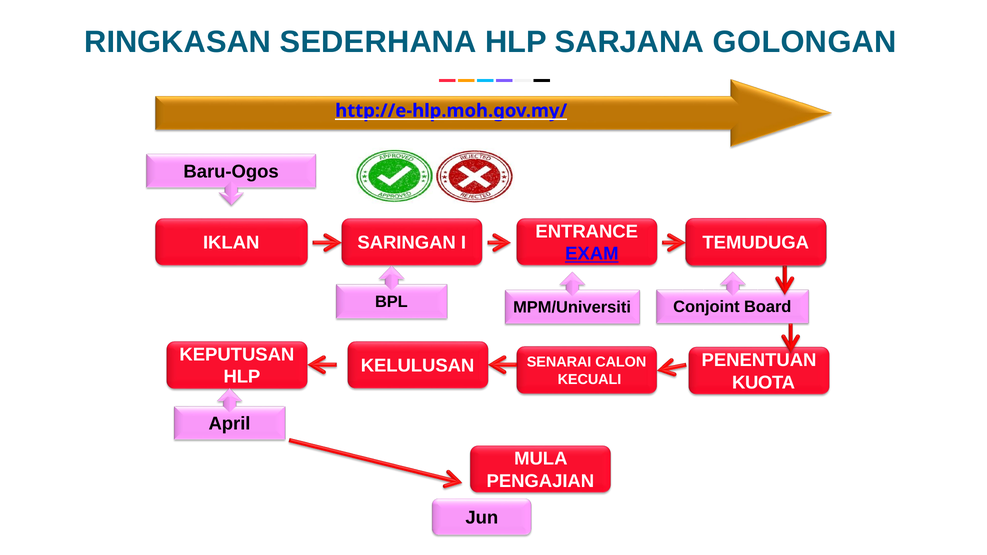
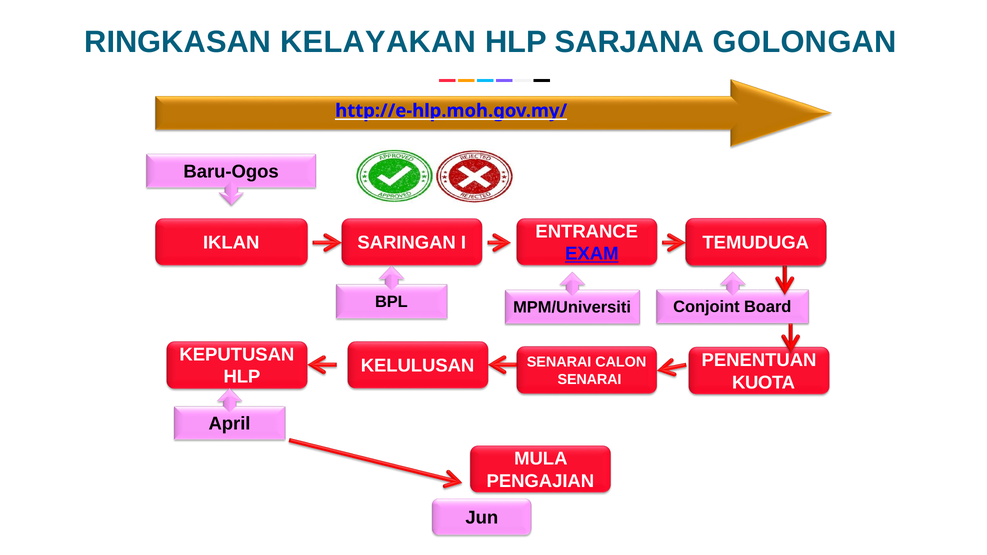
SEDERHANA: SEDERHANA -> KELAYAKAN
KECUALI at (589, 379): KECUALI -> SENARAI
